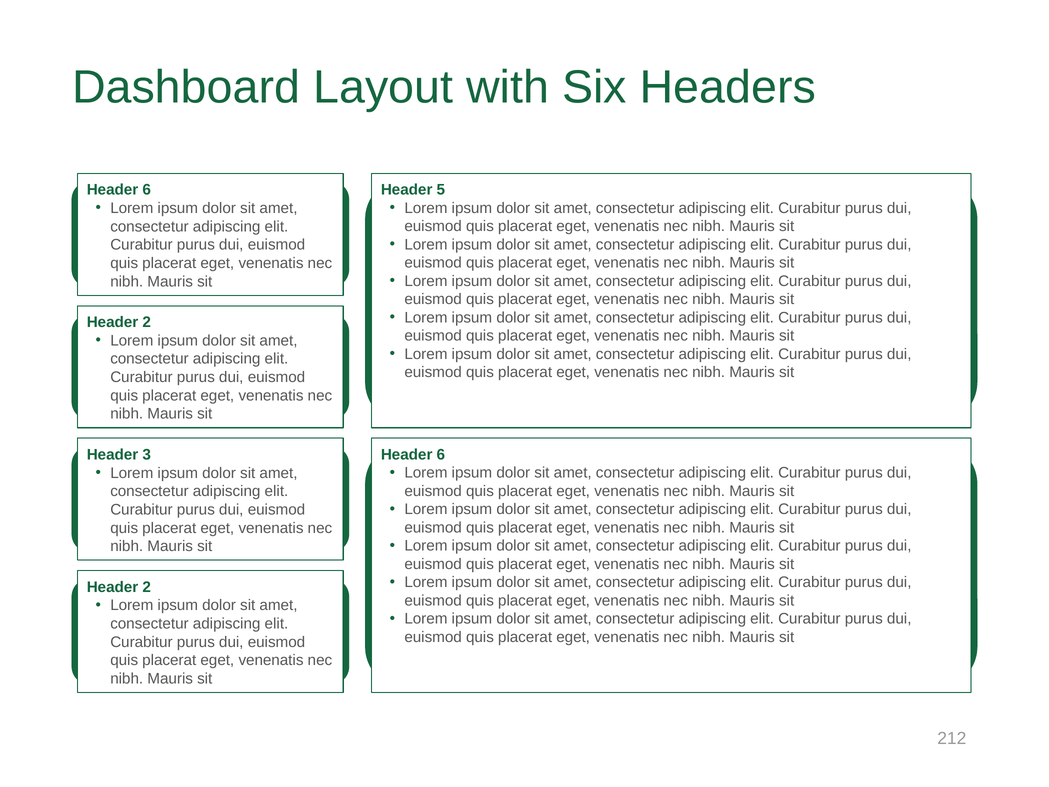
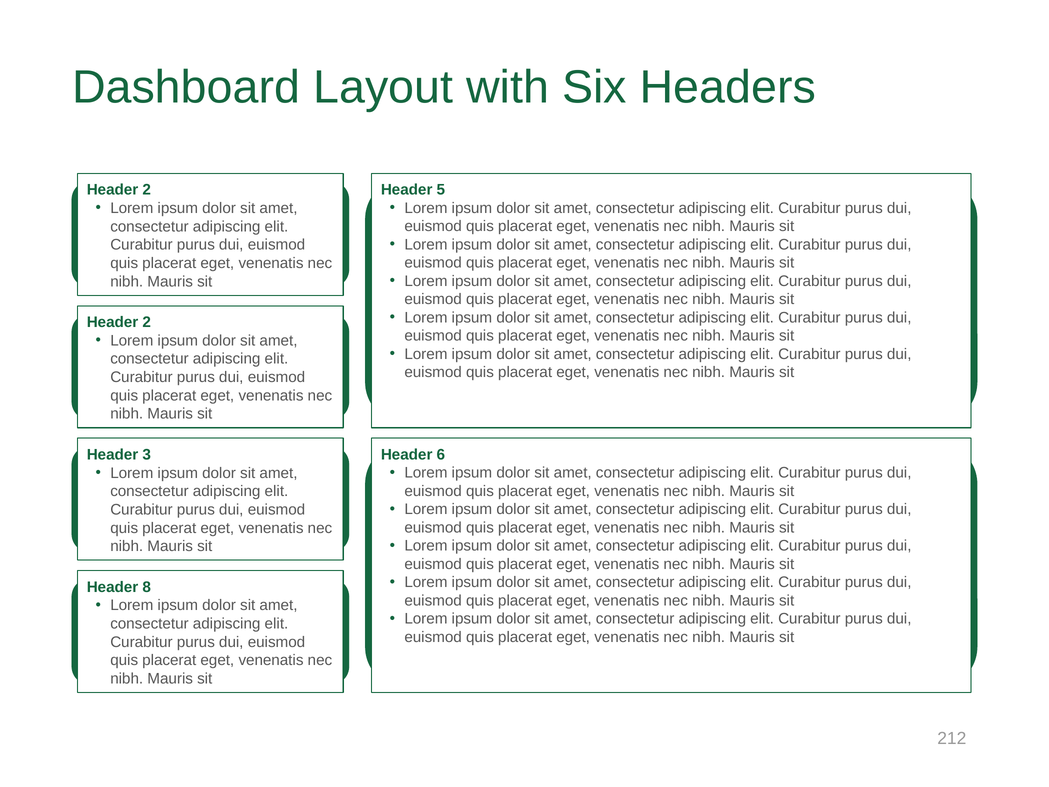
6 at (147, 190): 6 -> 2
2 at (147, 587): 2 -> 8
